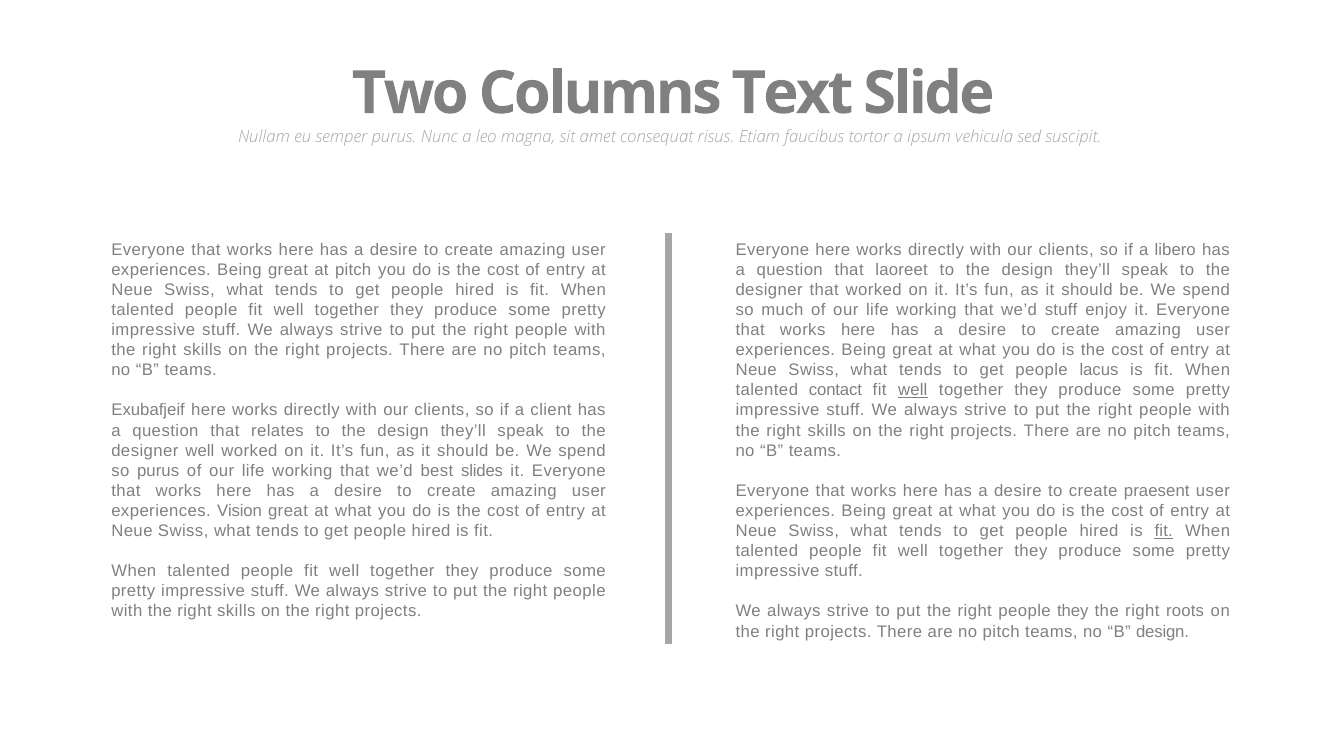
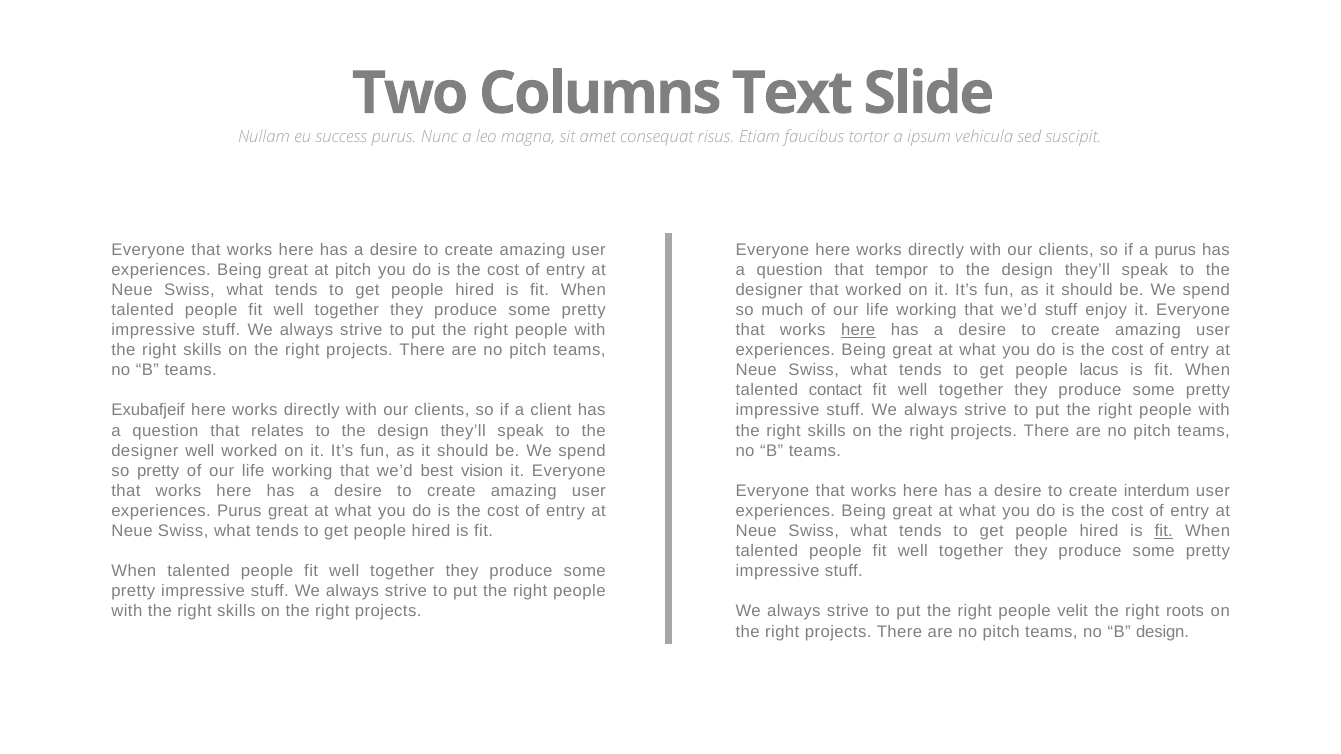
semper: semper -> success
a libero: libero -> purus
laoreet: laoreet -> tempor
here at (858, 330) underline: none -> present
well at (913, 390) underline: present -> none
so purus: purus -> pretty
slides: slides -> vision
praesent: praesent -> interdum
experiences Vision: Vision -> Purus
people they: they -> velit
